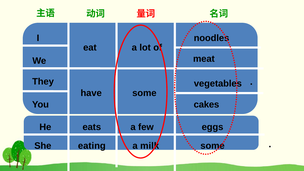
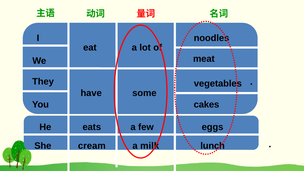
eating: eating -> cream
some at (213, 146): some -> lunch
